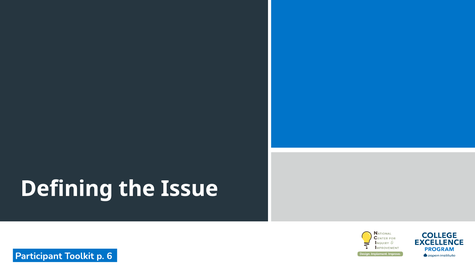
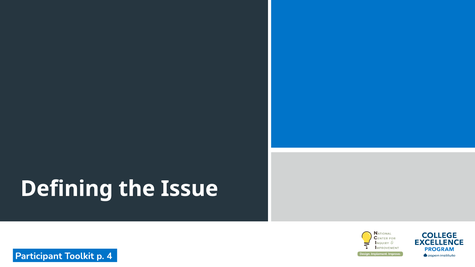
6: 6 -> 4
